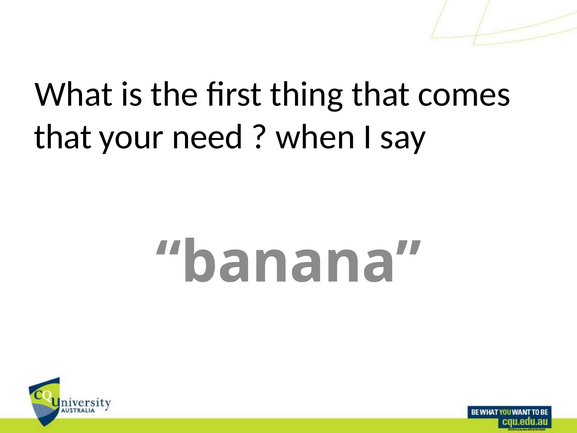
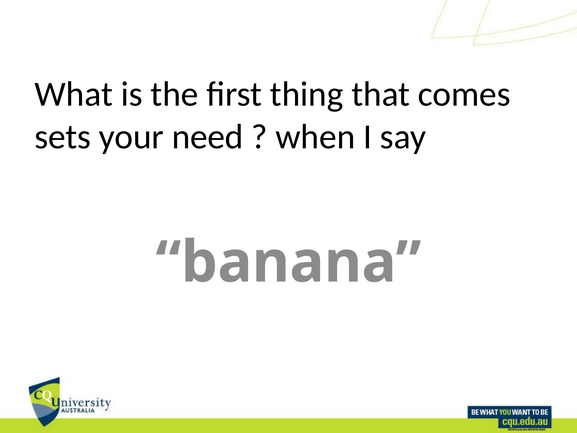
that at (63, 137): that -> sets
